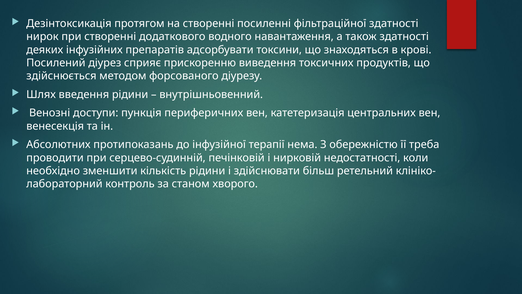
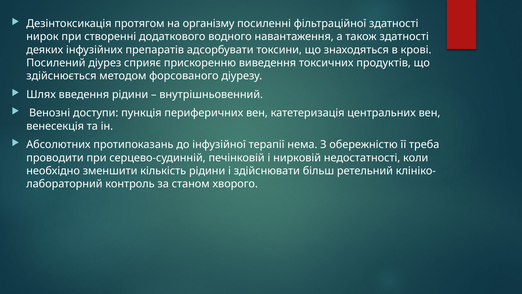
на створенні: створенні -> організму
